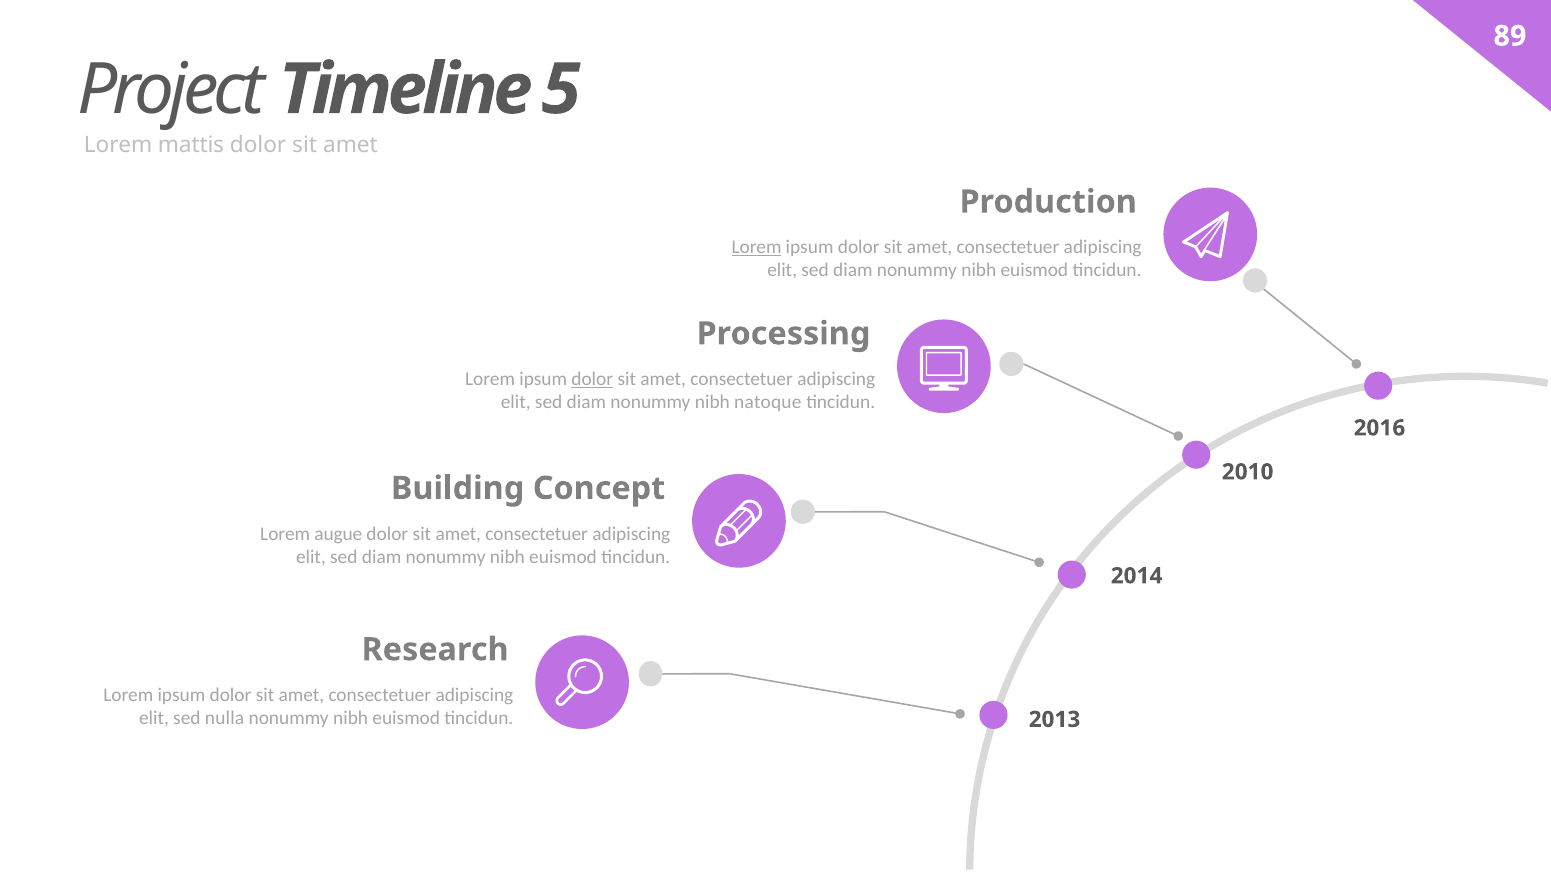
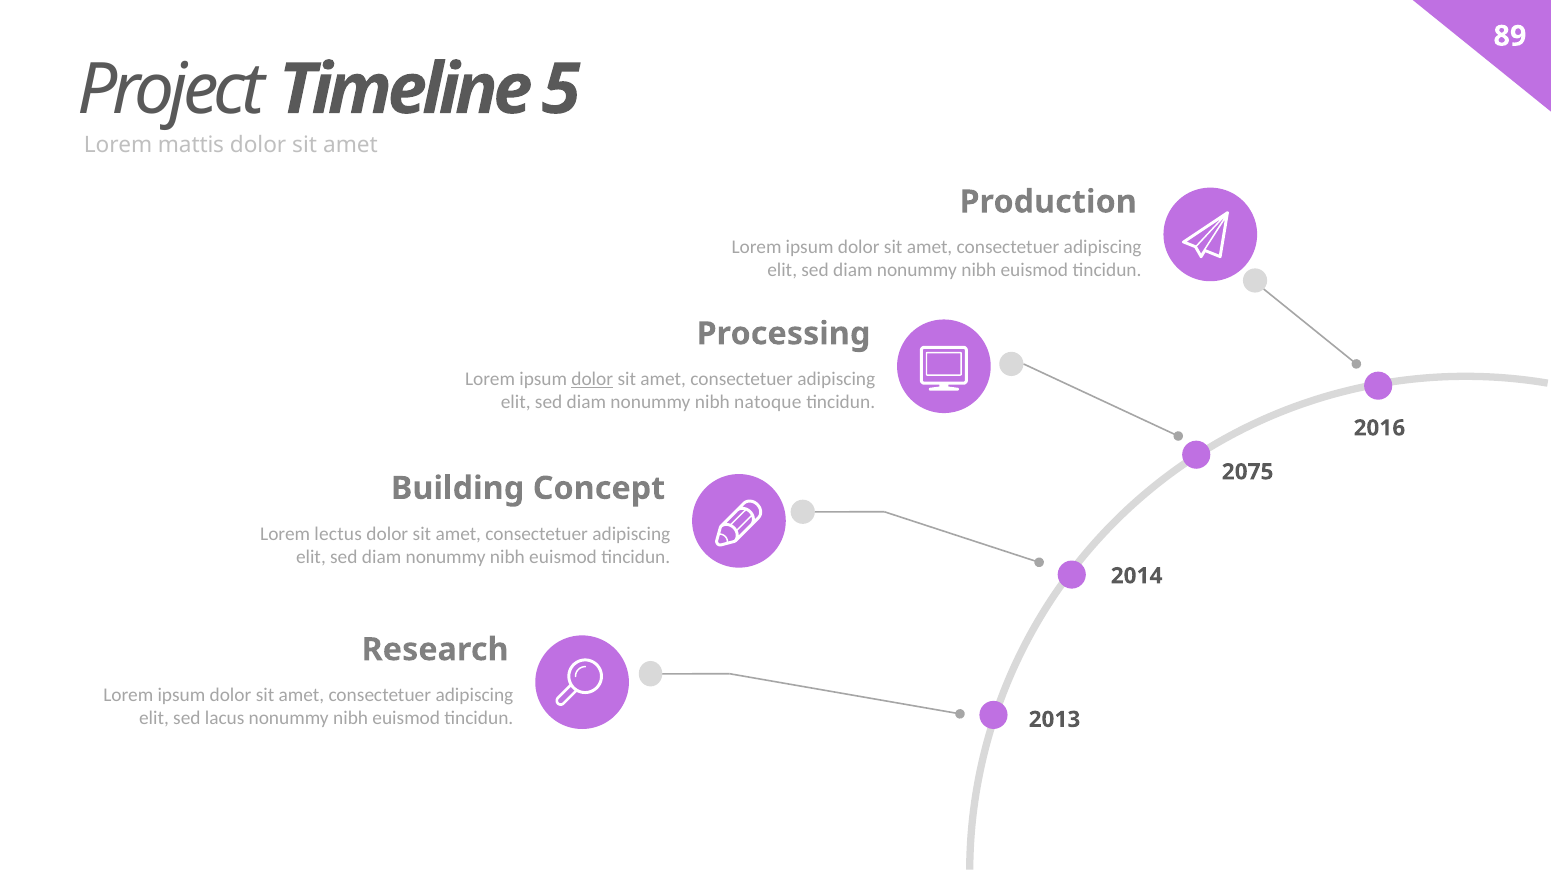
Lorem at (757, 247) underline: present -> none
2010: 2010 -> 2075
augue: augue -> lectus
nulla: nulla -> lacus
